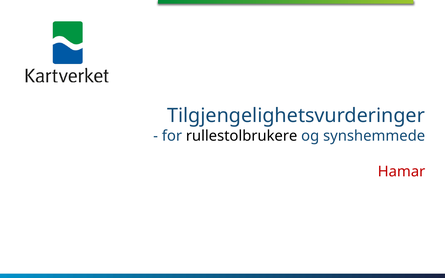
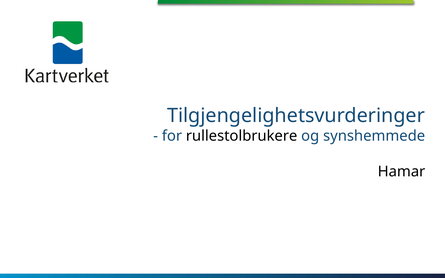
Hamar colour: red -> black
